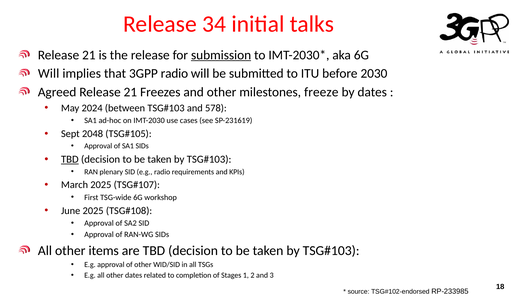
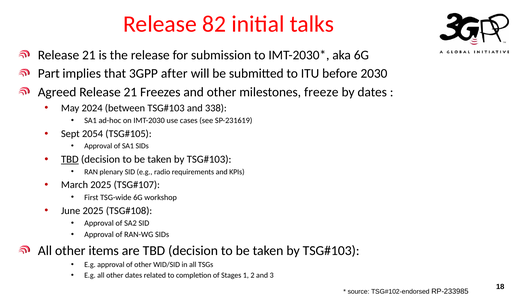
34: 34 -> 82
submission underline: present -> none
Will at (49, 74): Will -> Part
3GPP radio: radio -> after
578: 578 -> 338
2048: 2048 -> 2054
